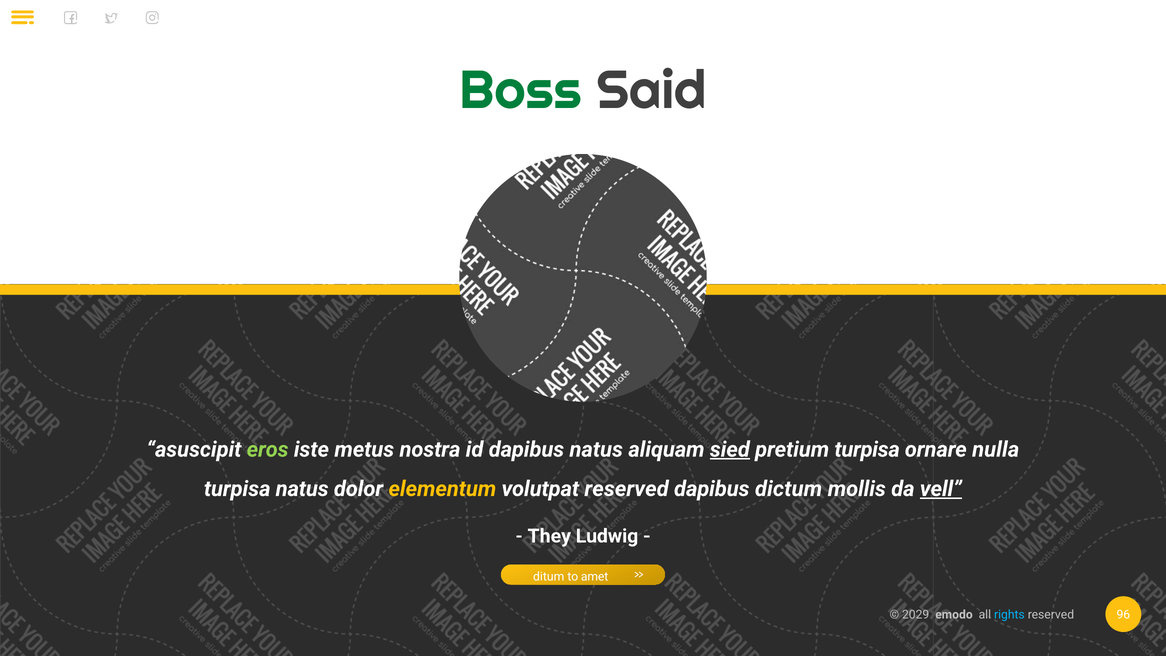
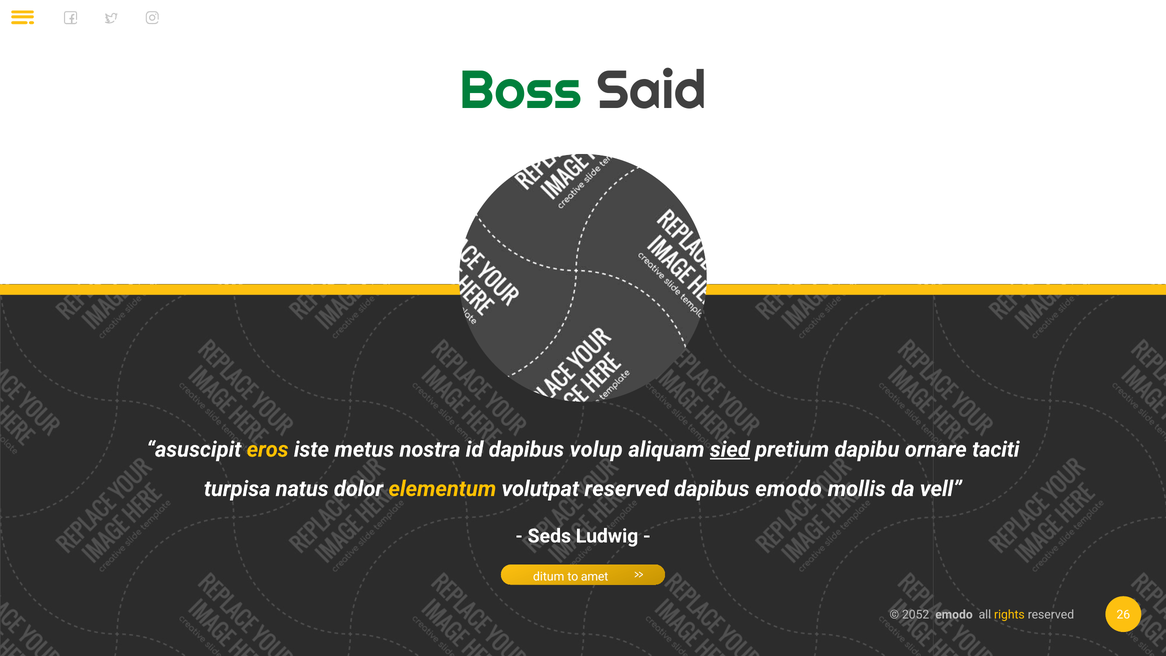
eros colour: light green -> yellow
dapibus natus: natus -> volup
pretium turpisa: turpisa -> dapibu
nulla: nulla -> taciti
dapibus dictum: dictum -> emodo
vell underline: present -> none
They: They -> Seds
2029: 2029 -> 2052
rights colour: light blue -> yellow
96: 96 -> 26
